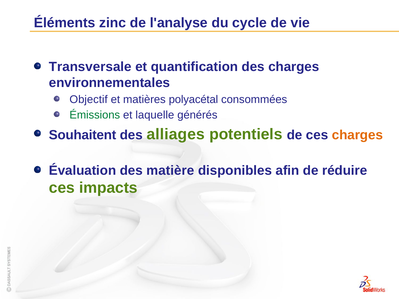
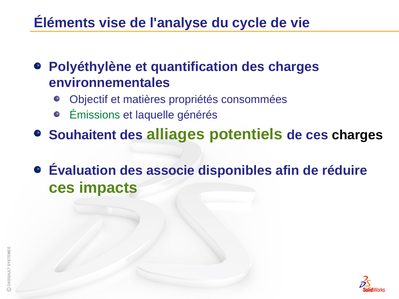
zinc: zinc -> vise
Transversale: Transversale -> Polyéthylène
polyacétal: polyacétal -> propriétés
charges at (357, 135) colour: orange -> black
matière: matière -> associe
